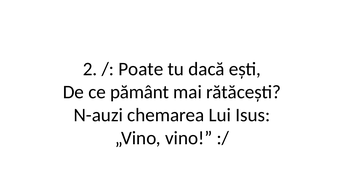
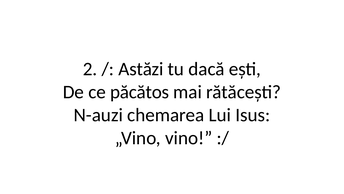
Poate: Poate -> Astăzi
pământ: pământ -> păcătos
